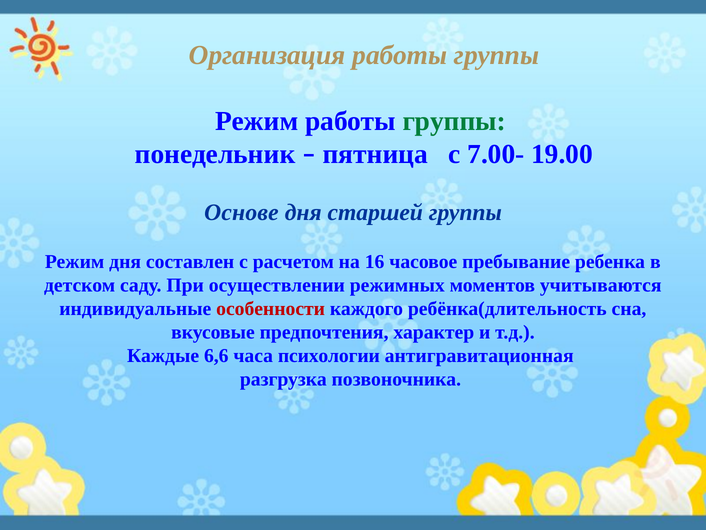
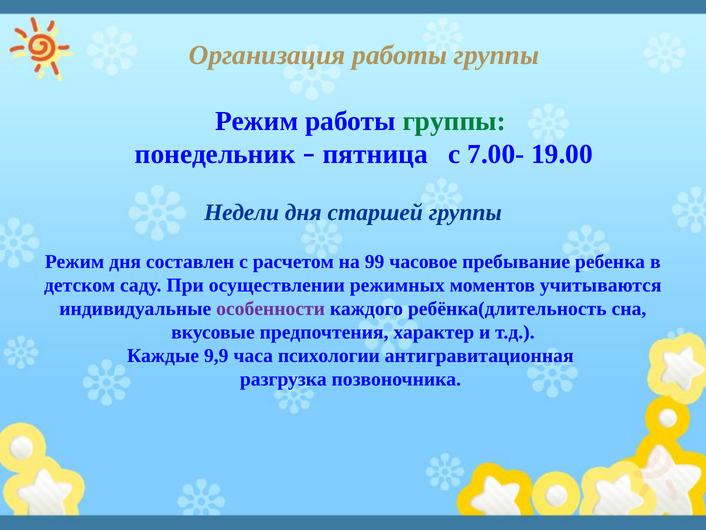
Основе: Основе -> Недели
16: 16 -> 99
особенности colour: red -> purple
6,6: 6,6 -> 9,9
